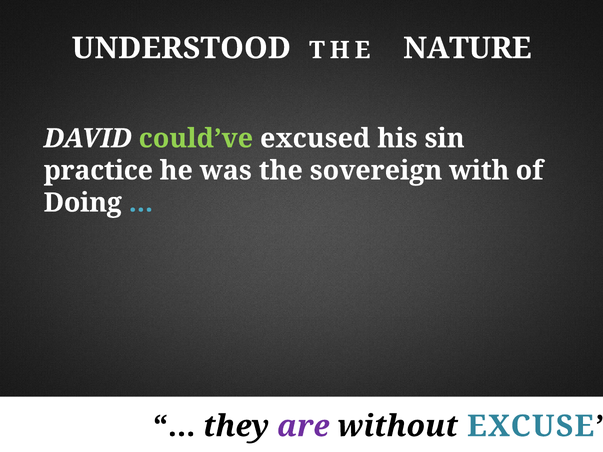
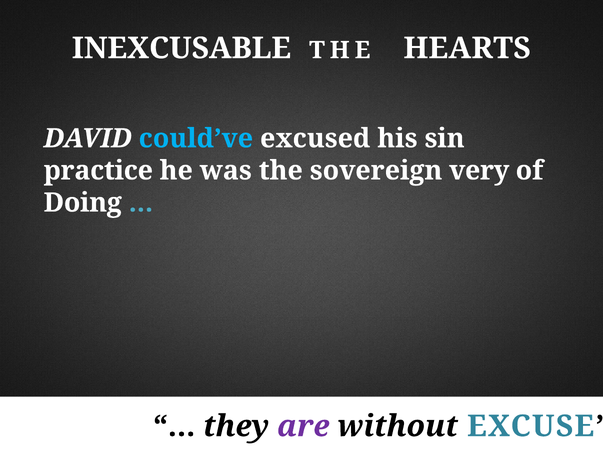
UNDERSTOOD: UNDERSTOOD -> INEXCUSABLE
NATURE: NATURE -> HEARTS
could’ve colour: light green -> light blue
with: with -> very
